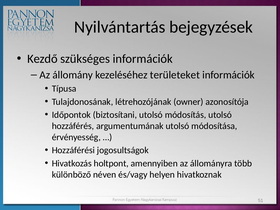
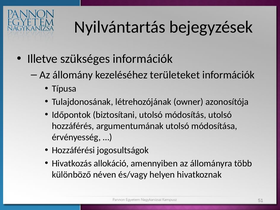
Kezdő: Kezdő -> Illetve
holtpont: holtpont -> allokáció
